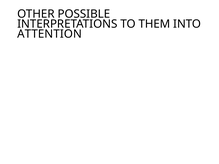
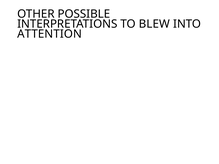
THEM: THEM -> BLEW
